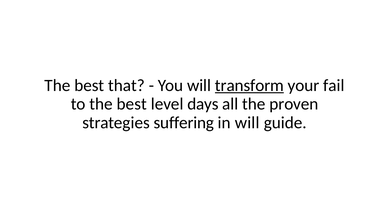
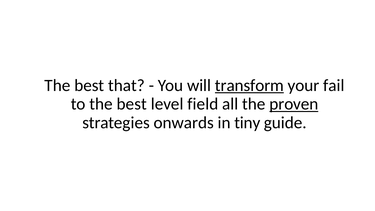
days: days -> field
proven underline: none -> present
suffering: suffering -> onwards
in will: will -> tiny
